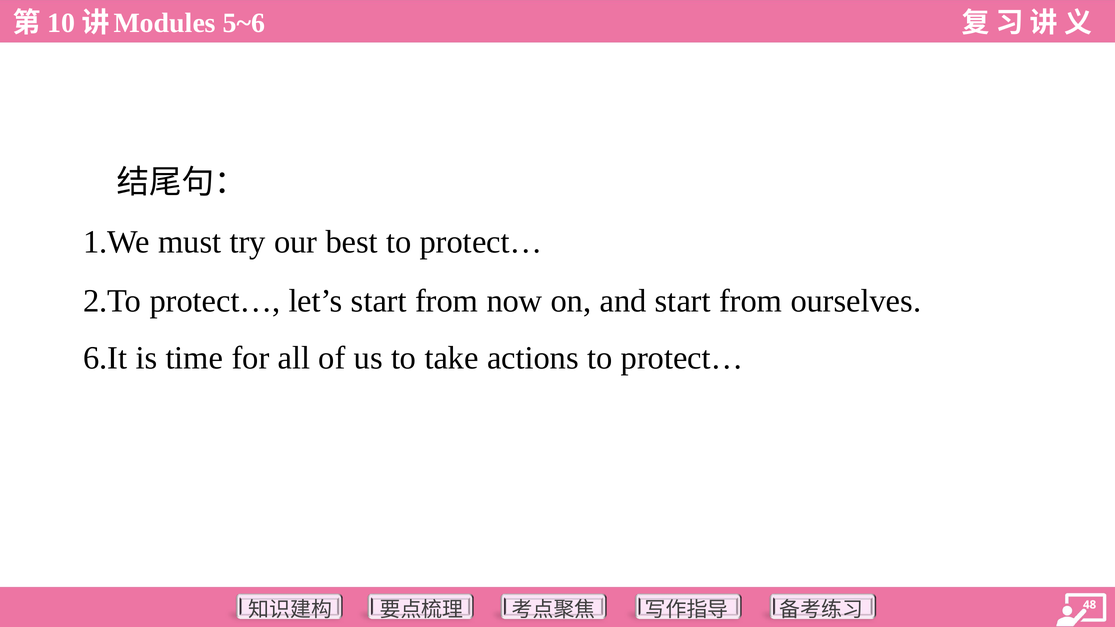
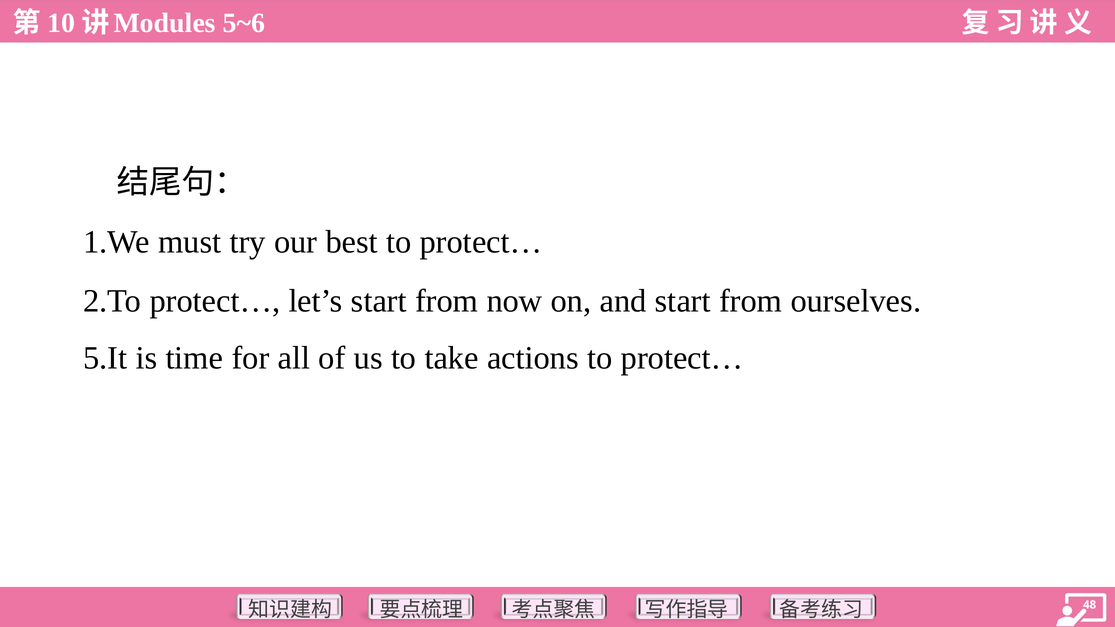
6.It: 6.It -> 5.It
